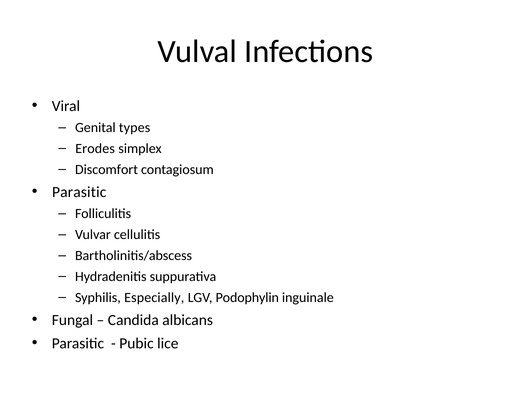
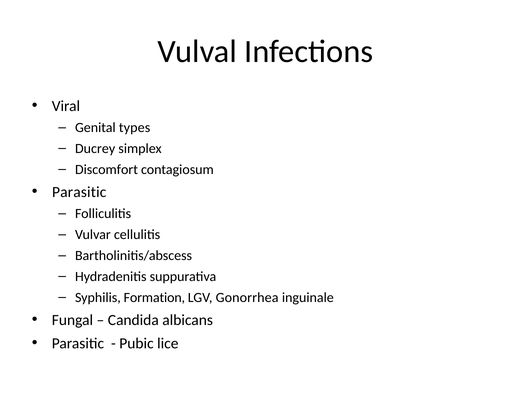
Erodes: Erodes -> Ducrey
Especially: Especially -> Formation
Podophylin: Podophylin -> Gonorrhea
